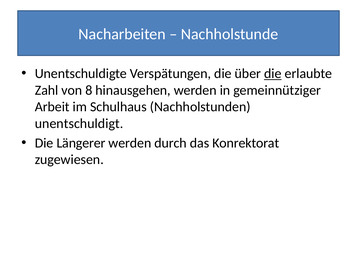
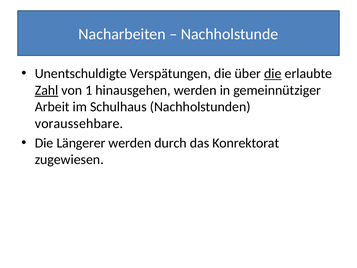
Zahl underline: none -> present
8: 8 -> 1
unentschuldigt: unentschuldigt -> voraussehbare
